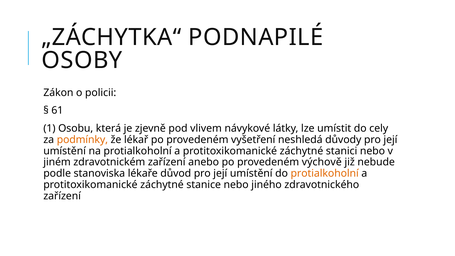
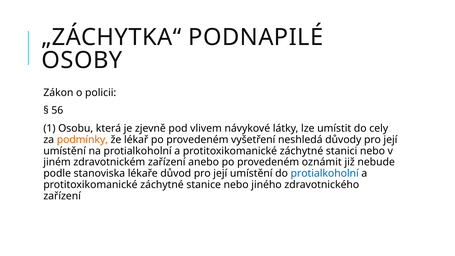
61: 61 -> 56
výchově: výchově -> oznámit
protialkoholní at (325, 173) colour: orange -> blue
